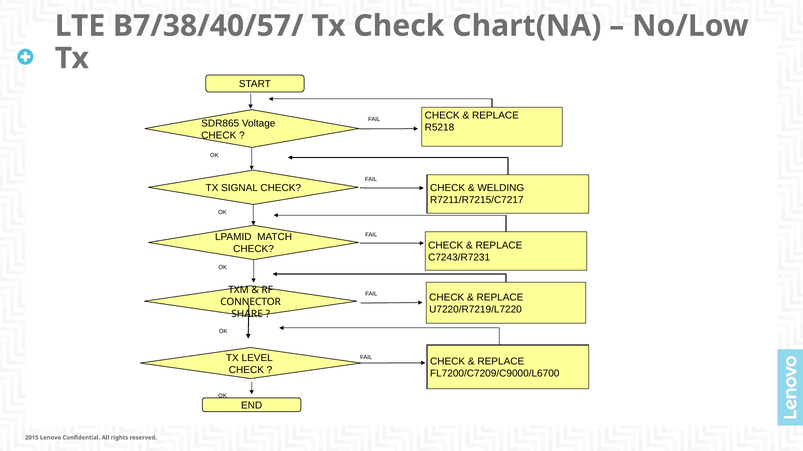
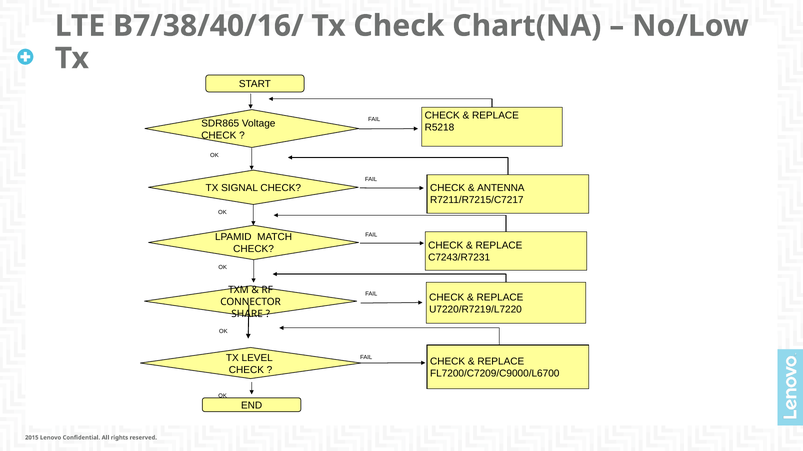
B7/38/40/57/: B7/38/40/57/ -> B7/38/40/16/
WELDING: WELDING -> ANTENNA
